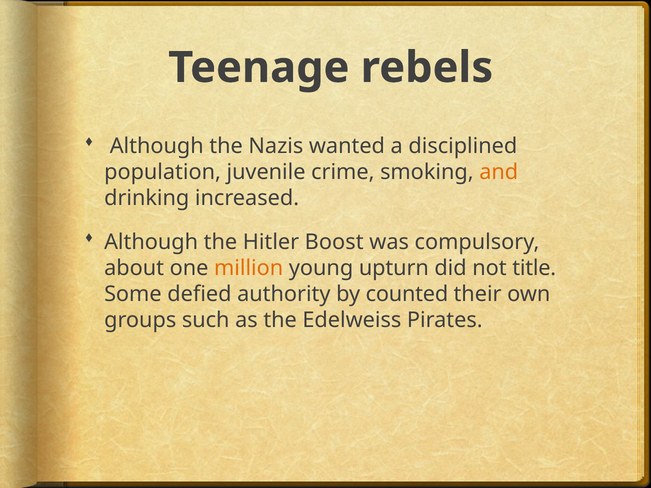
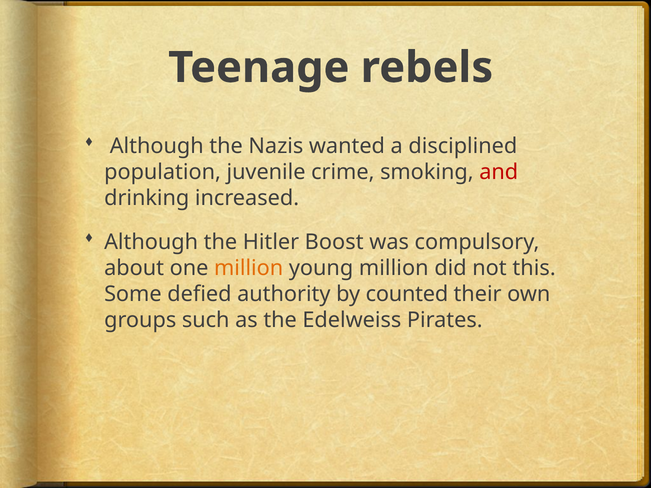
and colour: orange -> red
young upturn: upturn -> million
title: title -> this
